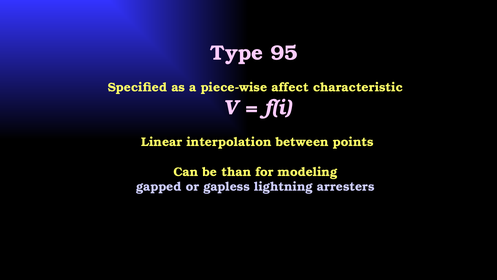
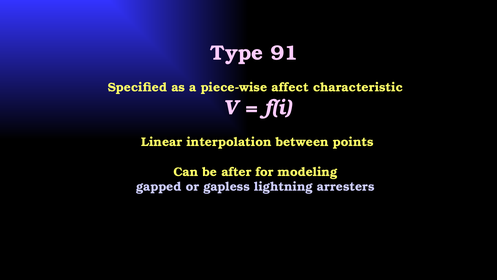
95: 95 -> 91
than: than -> after
